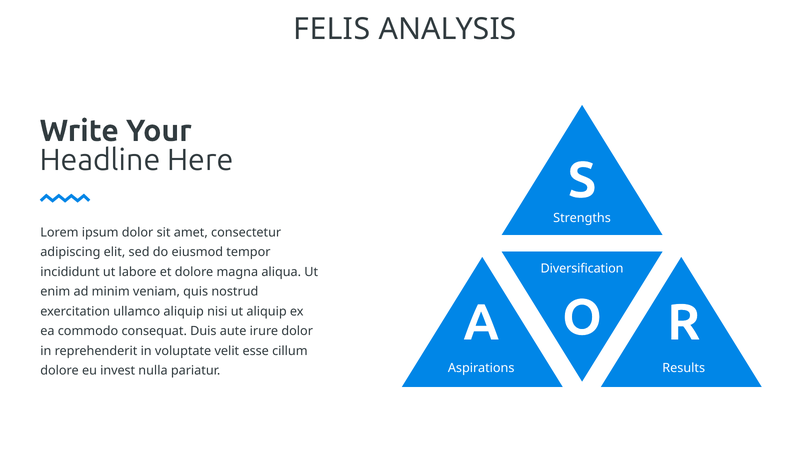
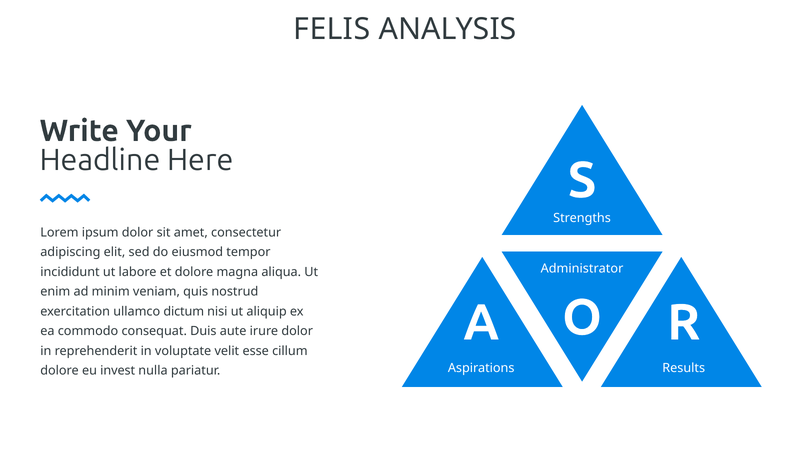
Diversification: Diversification -> Administrator
ullamco aliquip: aliquip -> dictum
